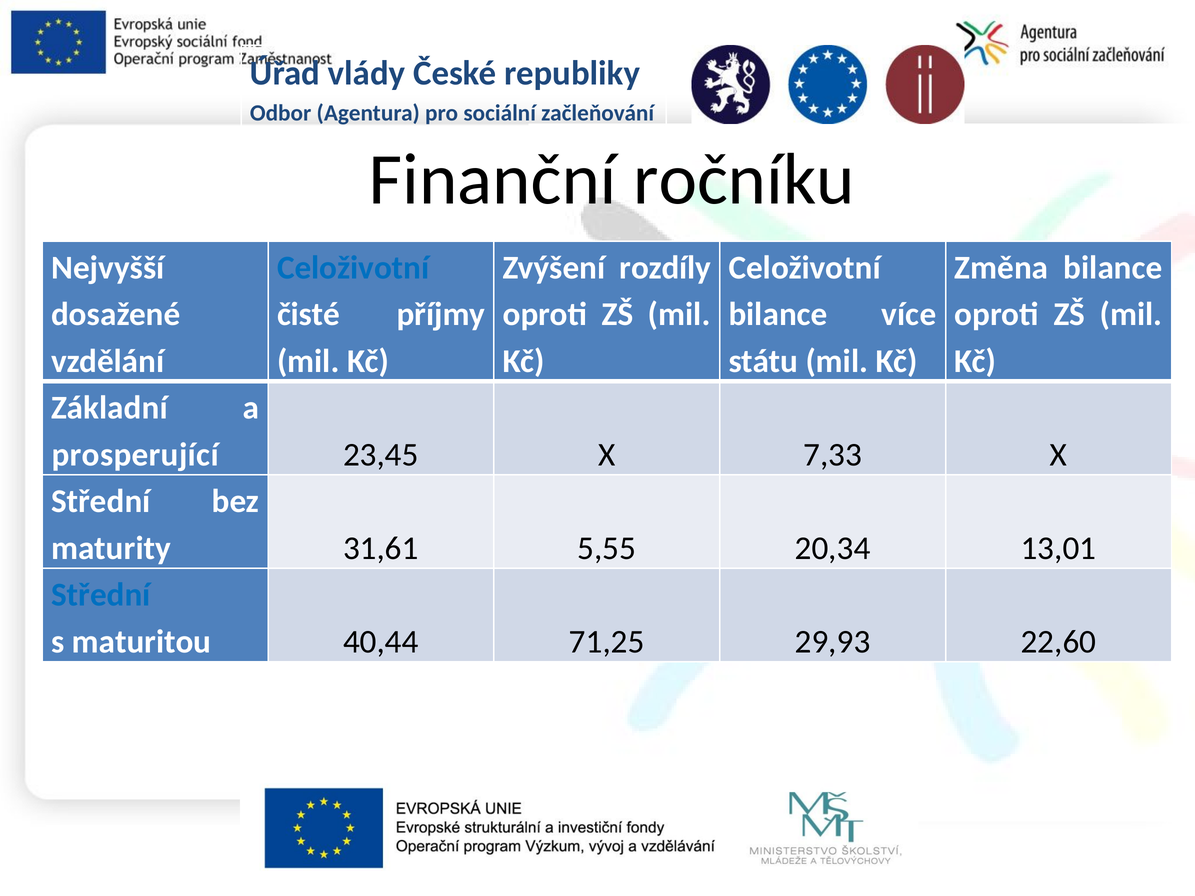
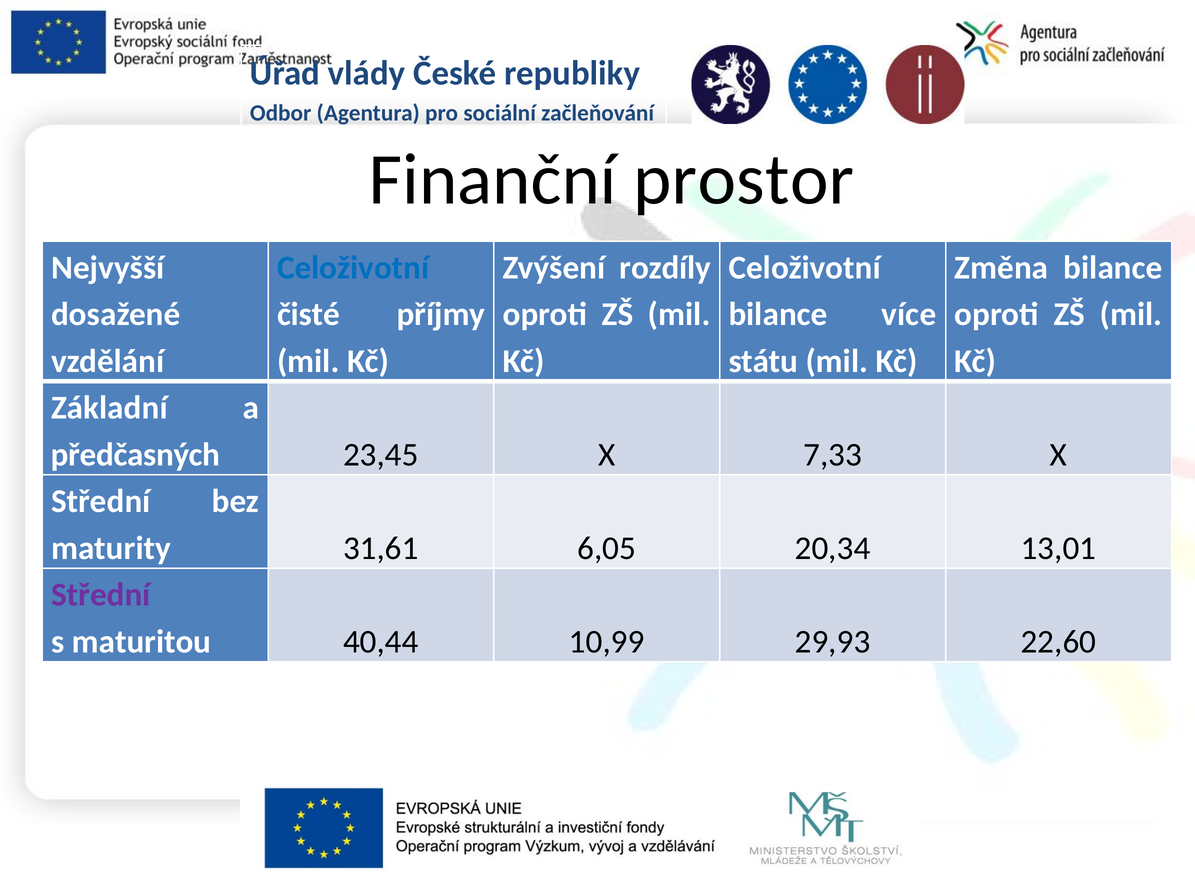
ročníku: ročníku -> prostor
prosperující: prosperující -> předčasných
5,55: 5,55 -> 6,05
Střední at (101, 595) colour: blue -> purple
71,25: 71,25 -> 10,99
